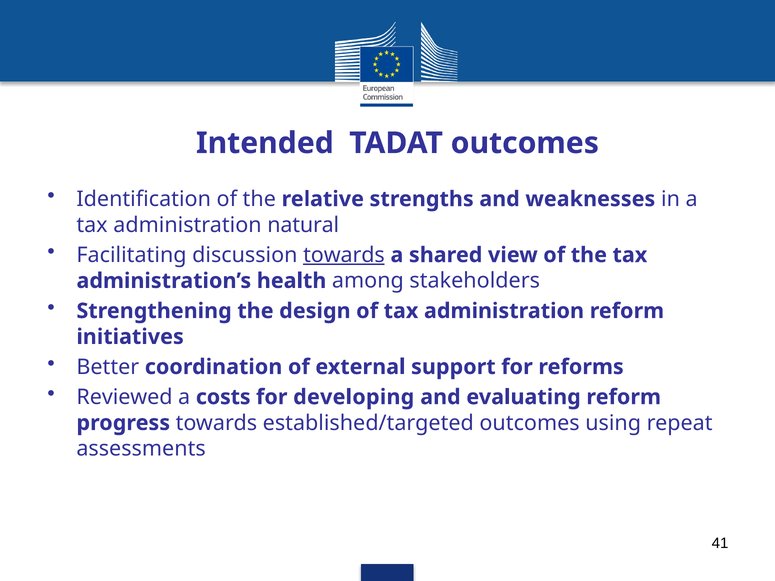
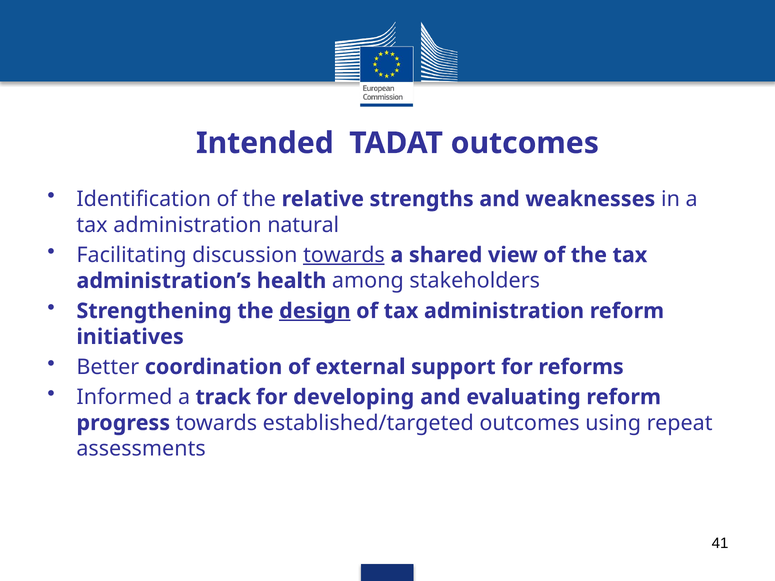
design underline: none -> present
Reviewed: Reviewed -> Informed
costs: costs -> track
